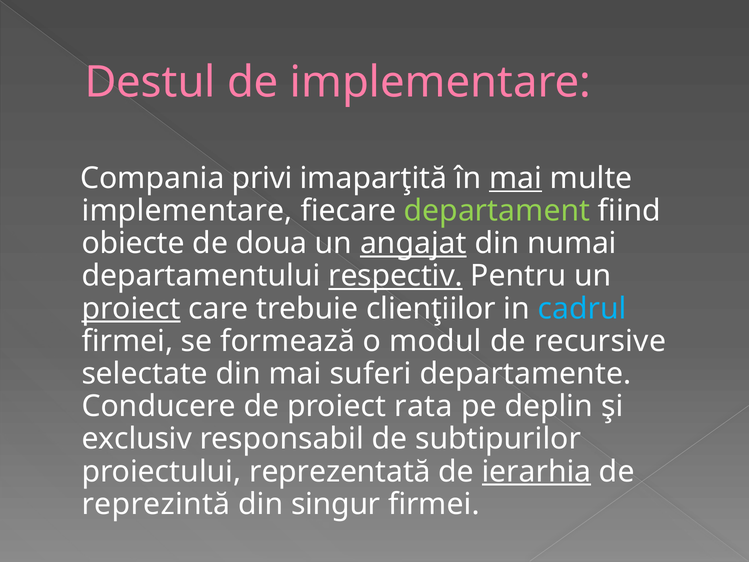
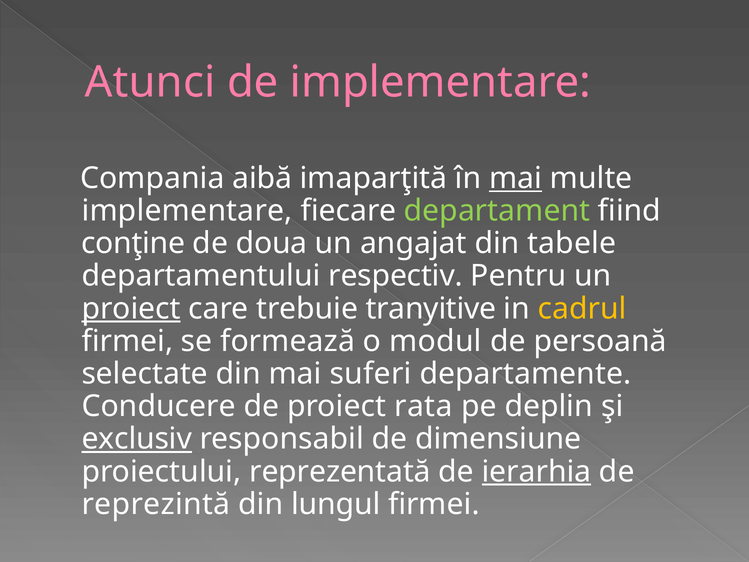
Destul: Destul -> Atunci
privi: privi -> aibă
obiecte: obiecte -> conţine
angajat underline: present -> none
numai: numai -> tabele
respectiv underline: present -> none
clienţiilor: clienţiilor -> tranyitive
cadrul colour: light blue -> yellow
recursive: recursive -> persoană
exclusiv underline: none -> present
subtipurilor: subtipurilor -> dimensiune
singur: singur -> lungul
